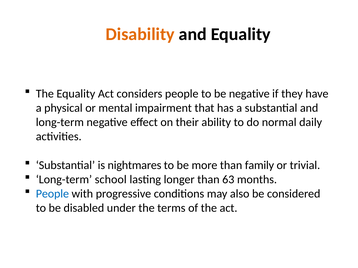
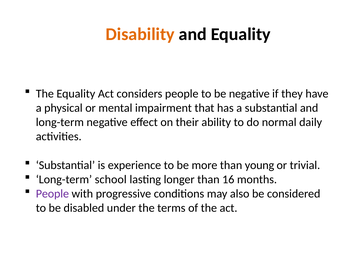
nightmares: nightmares -> experience
family: family -> young
63: 63 -> 16
People at (52, 194) colour: blue -> purple
